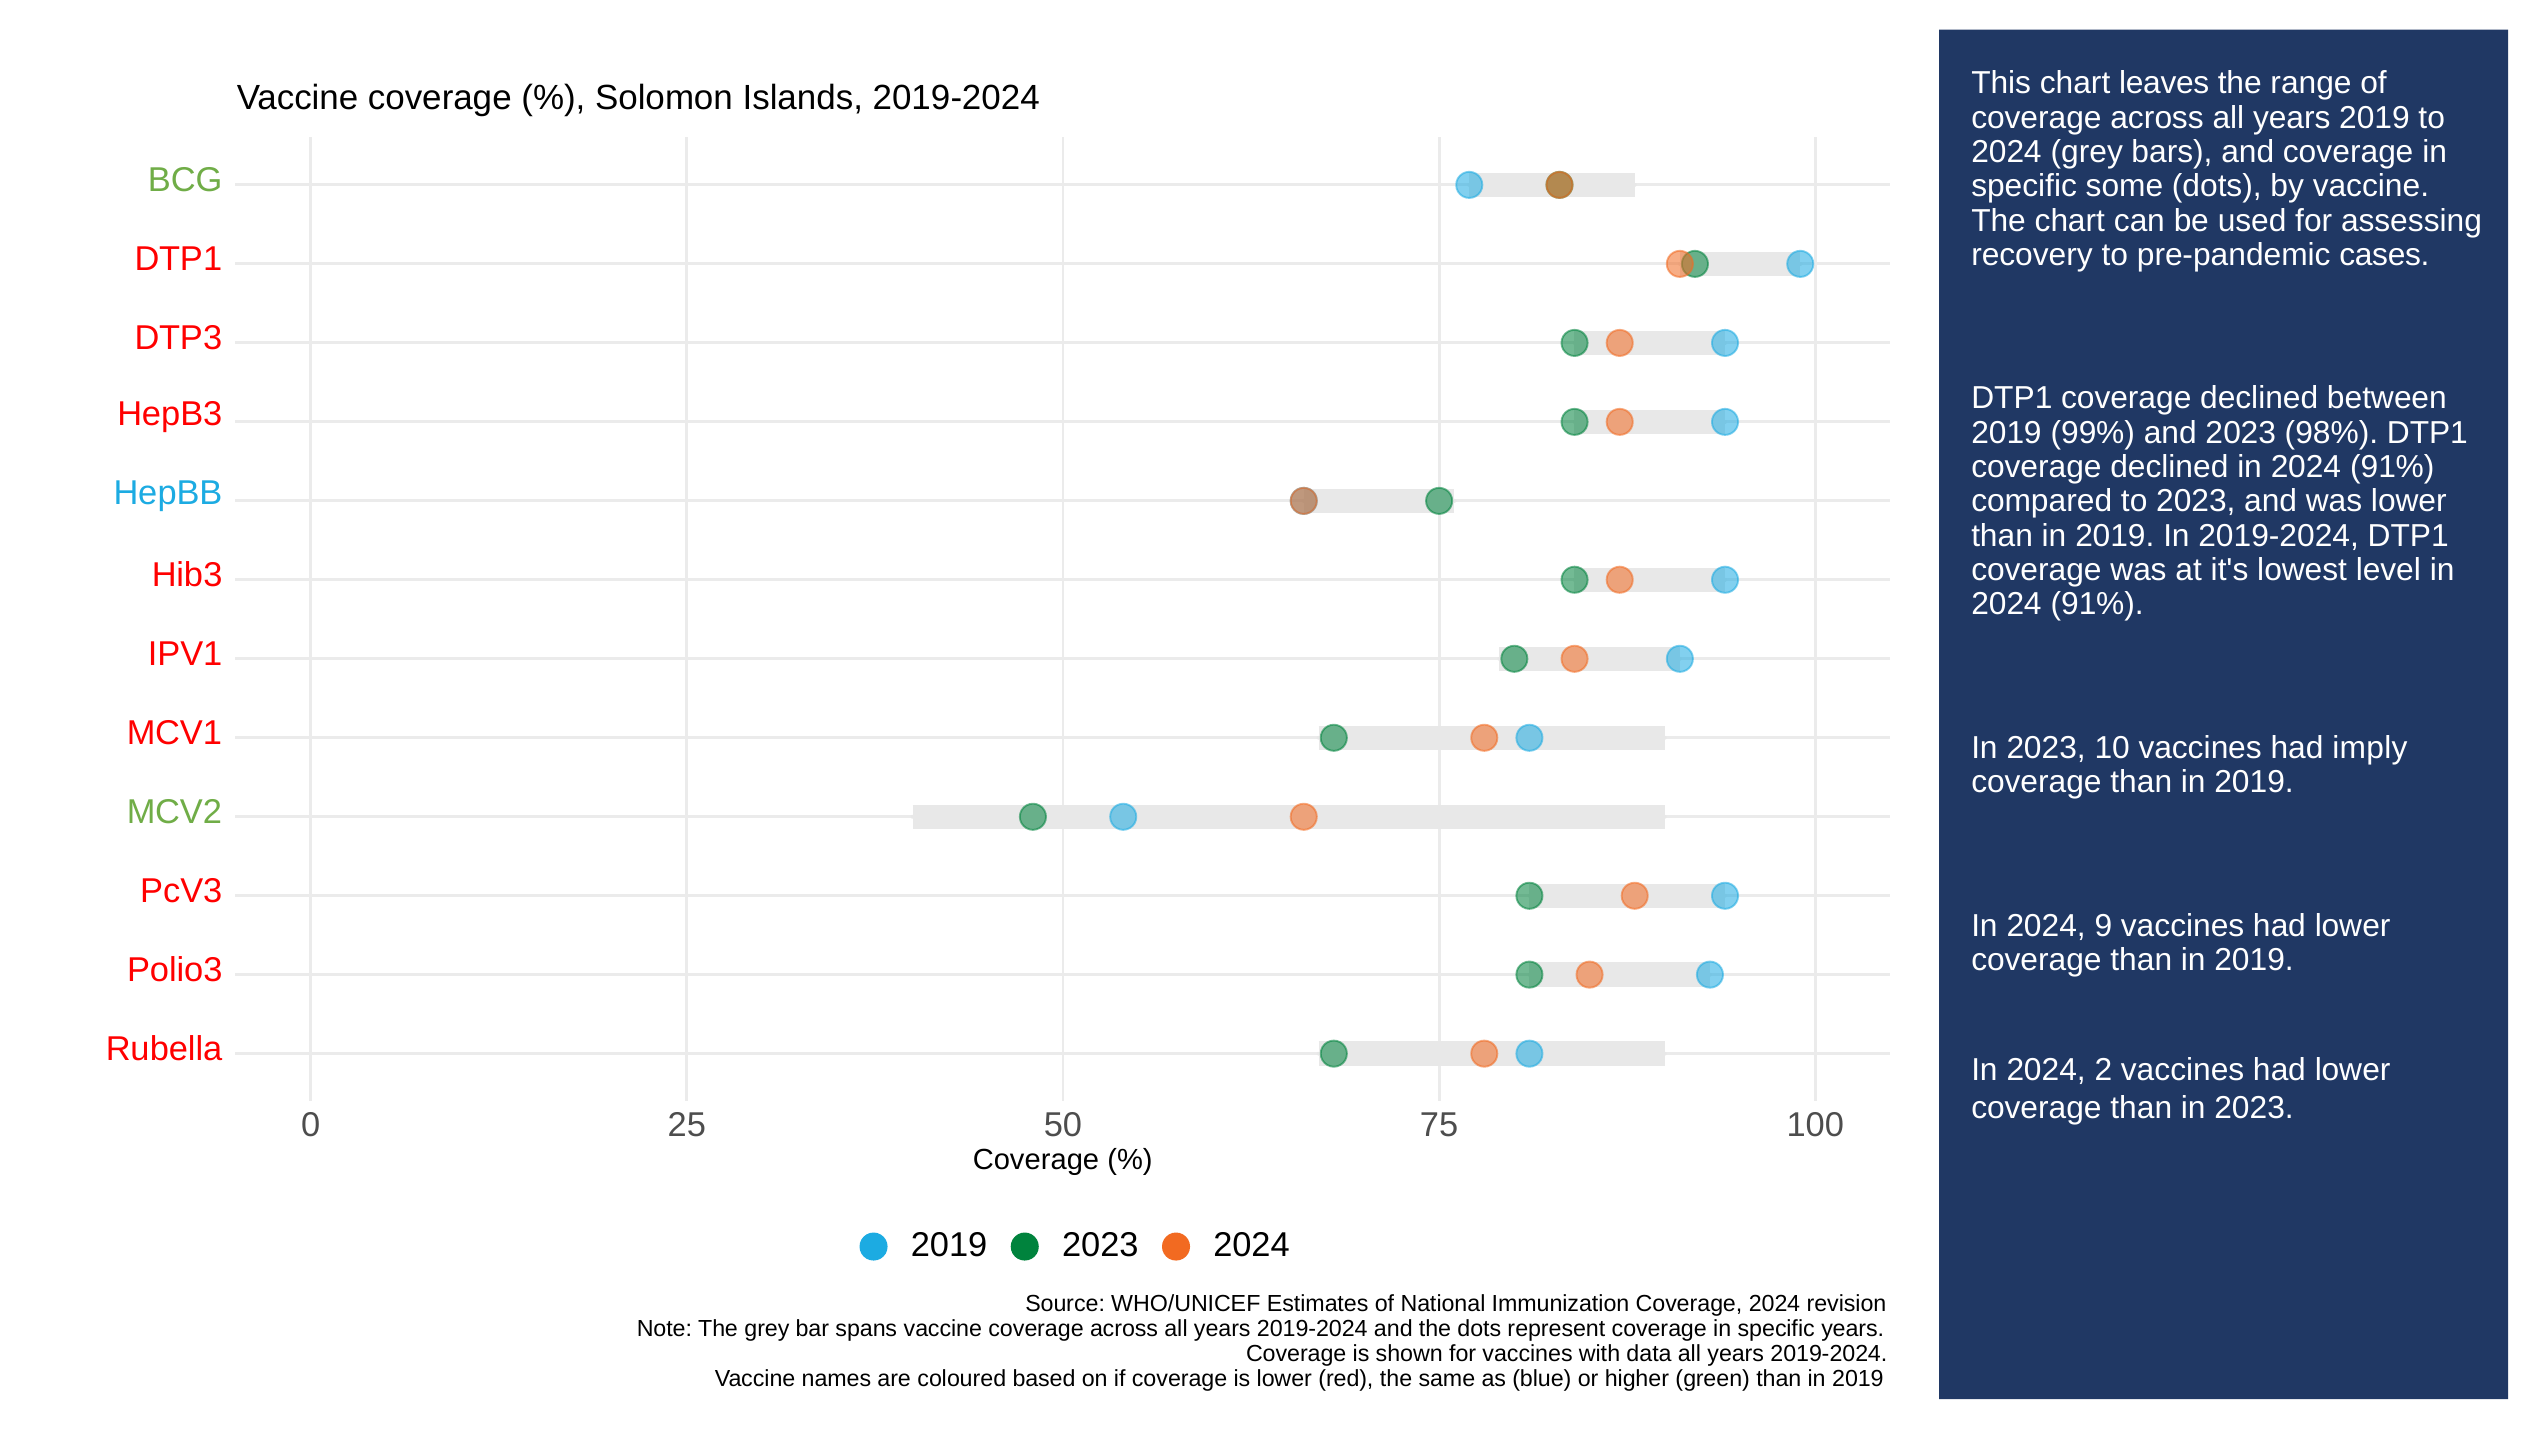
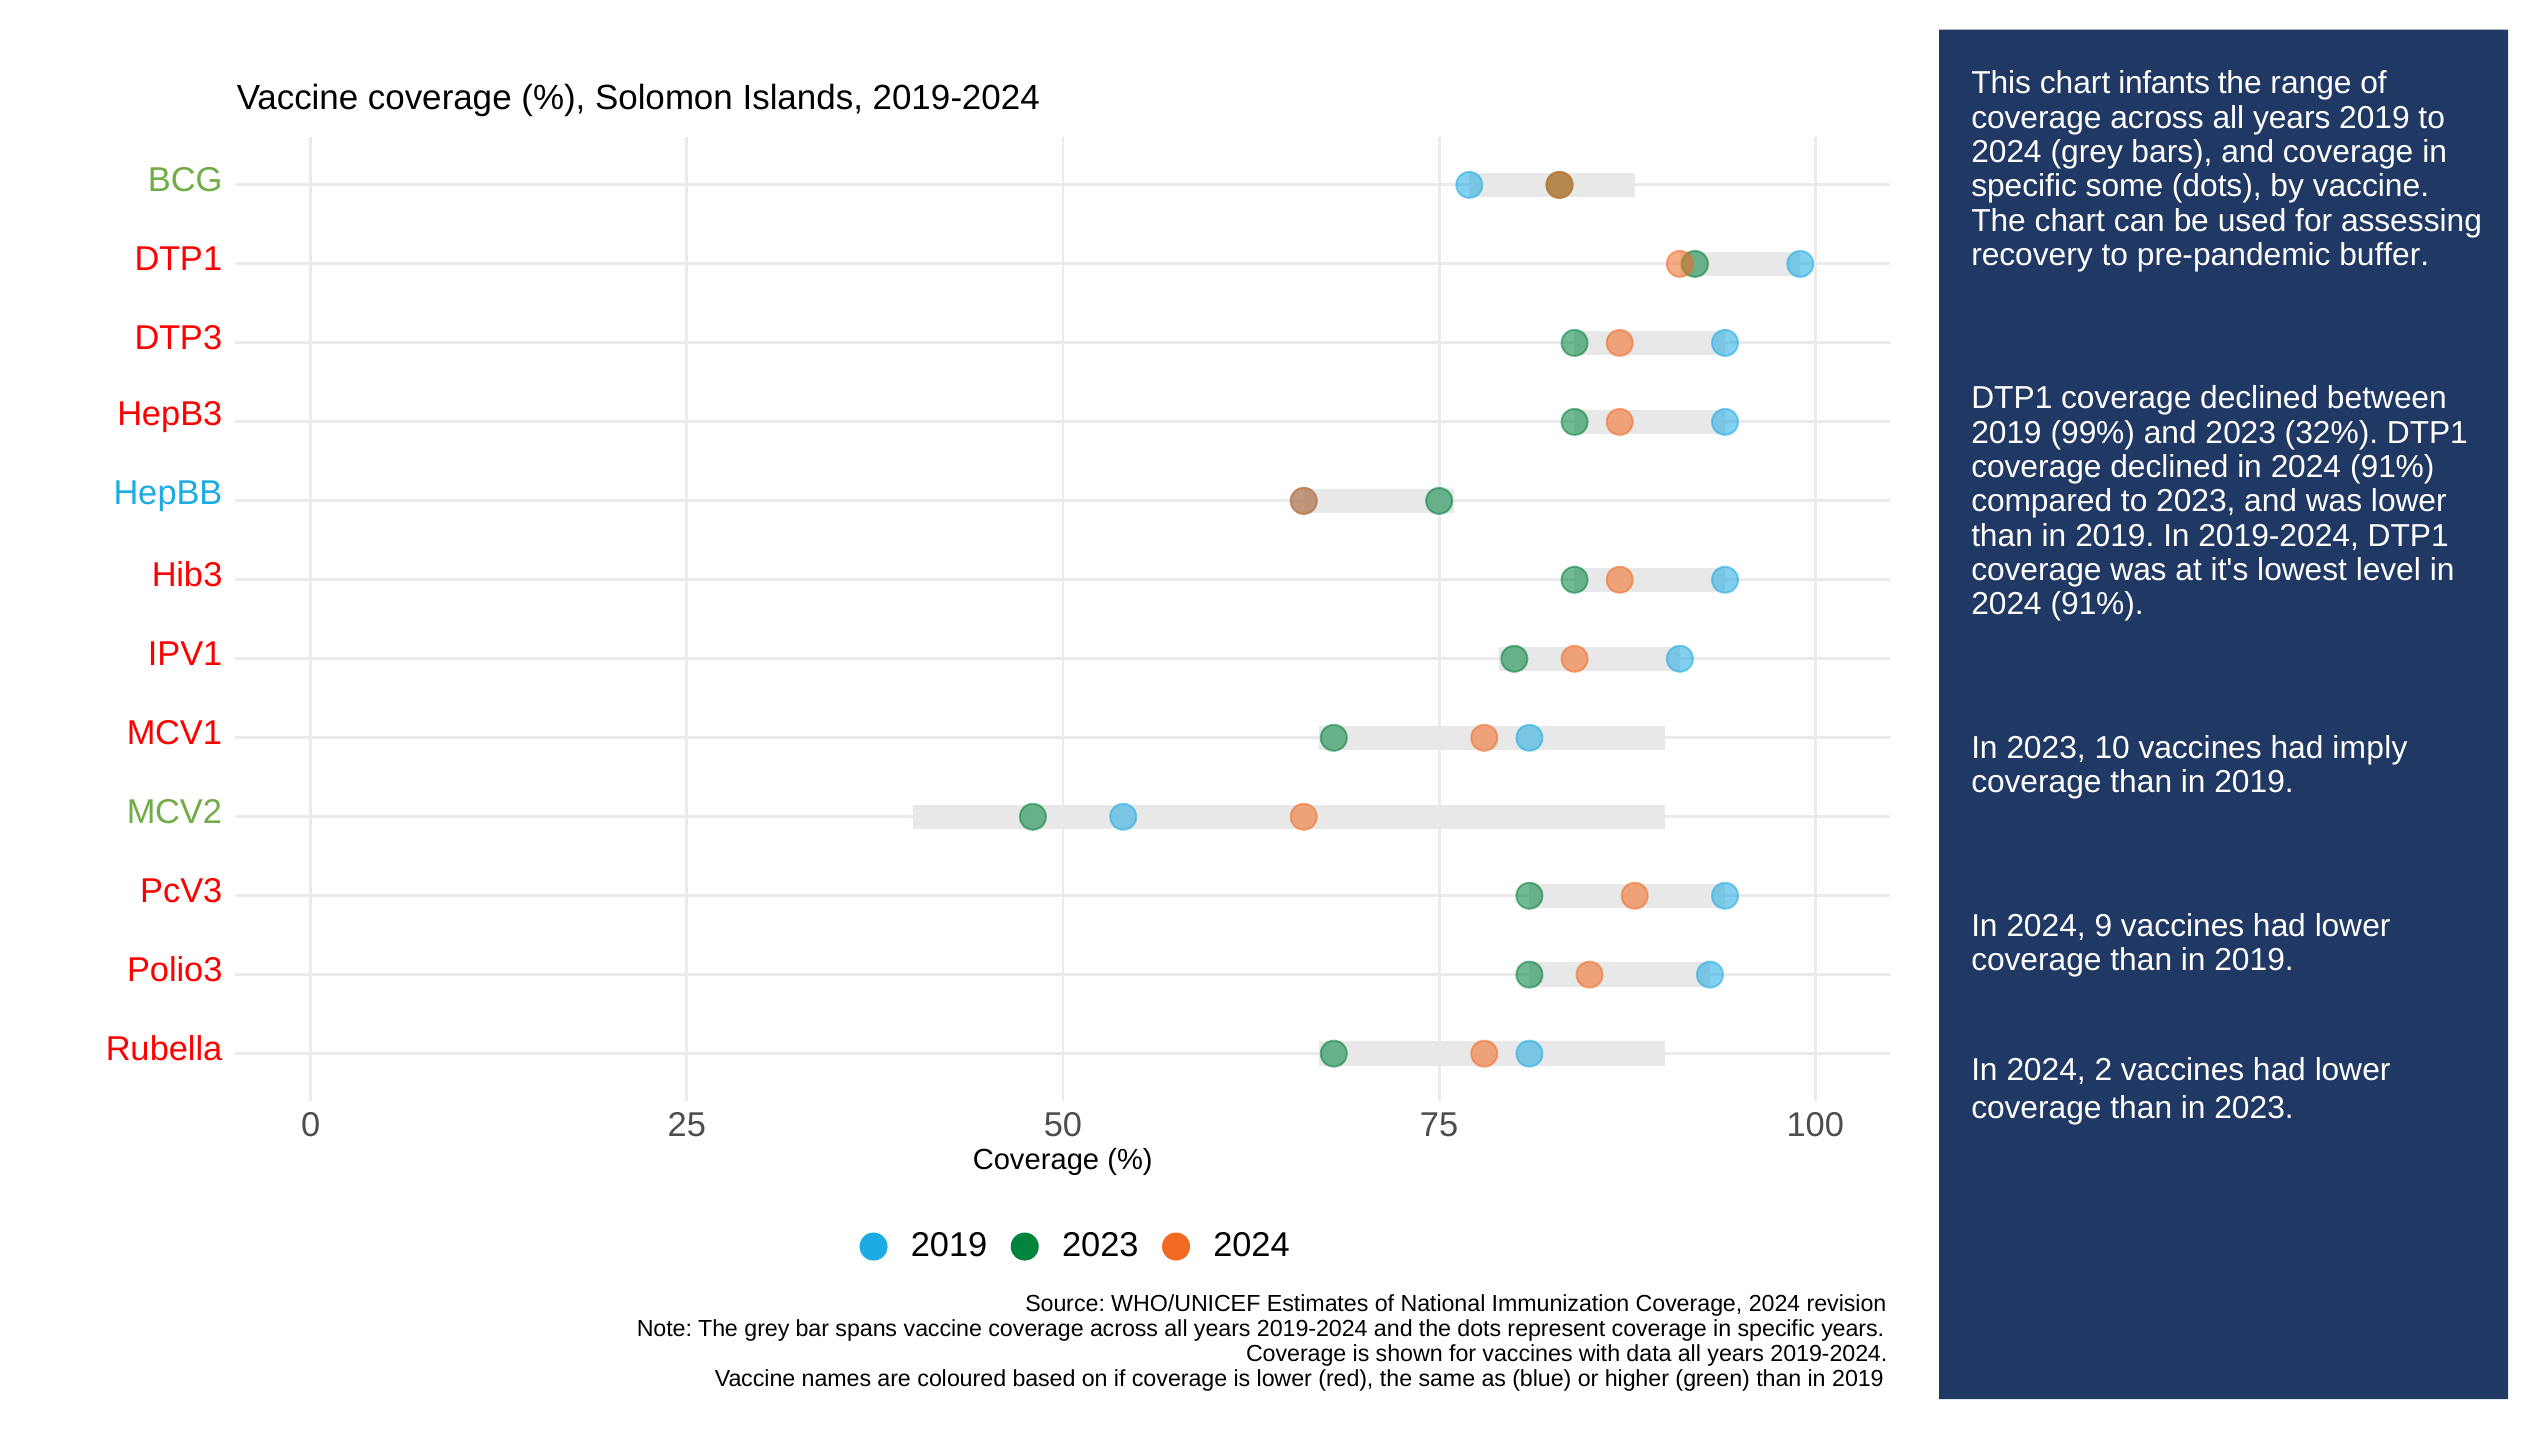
leaves: leaves -> infants
cases: cases -> buffer
98%: 98% -> 32%
